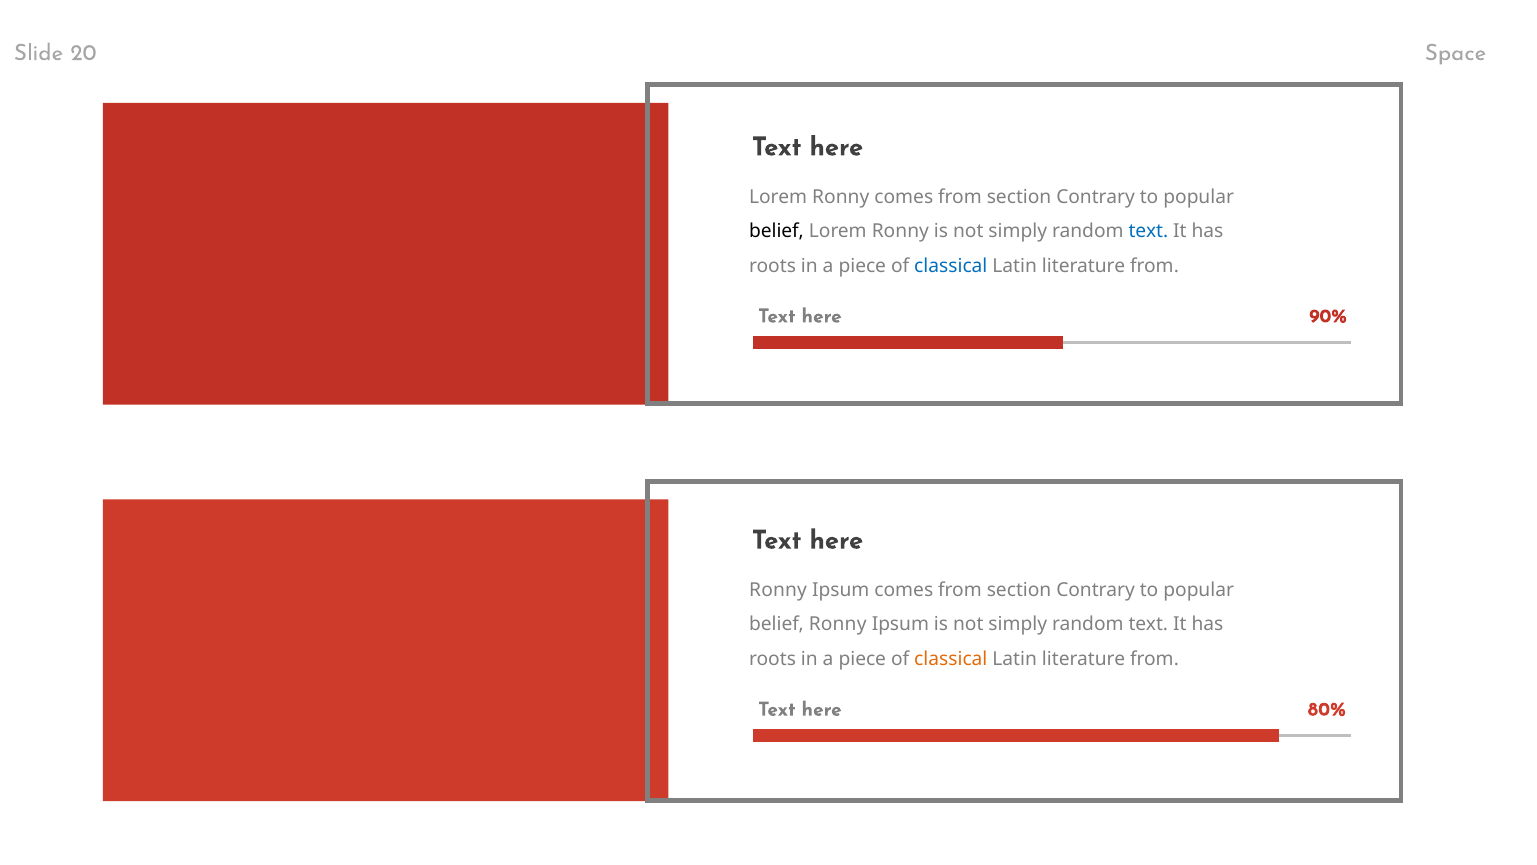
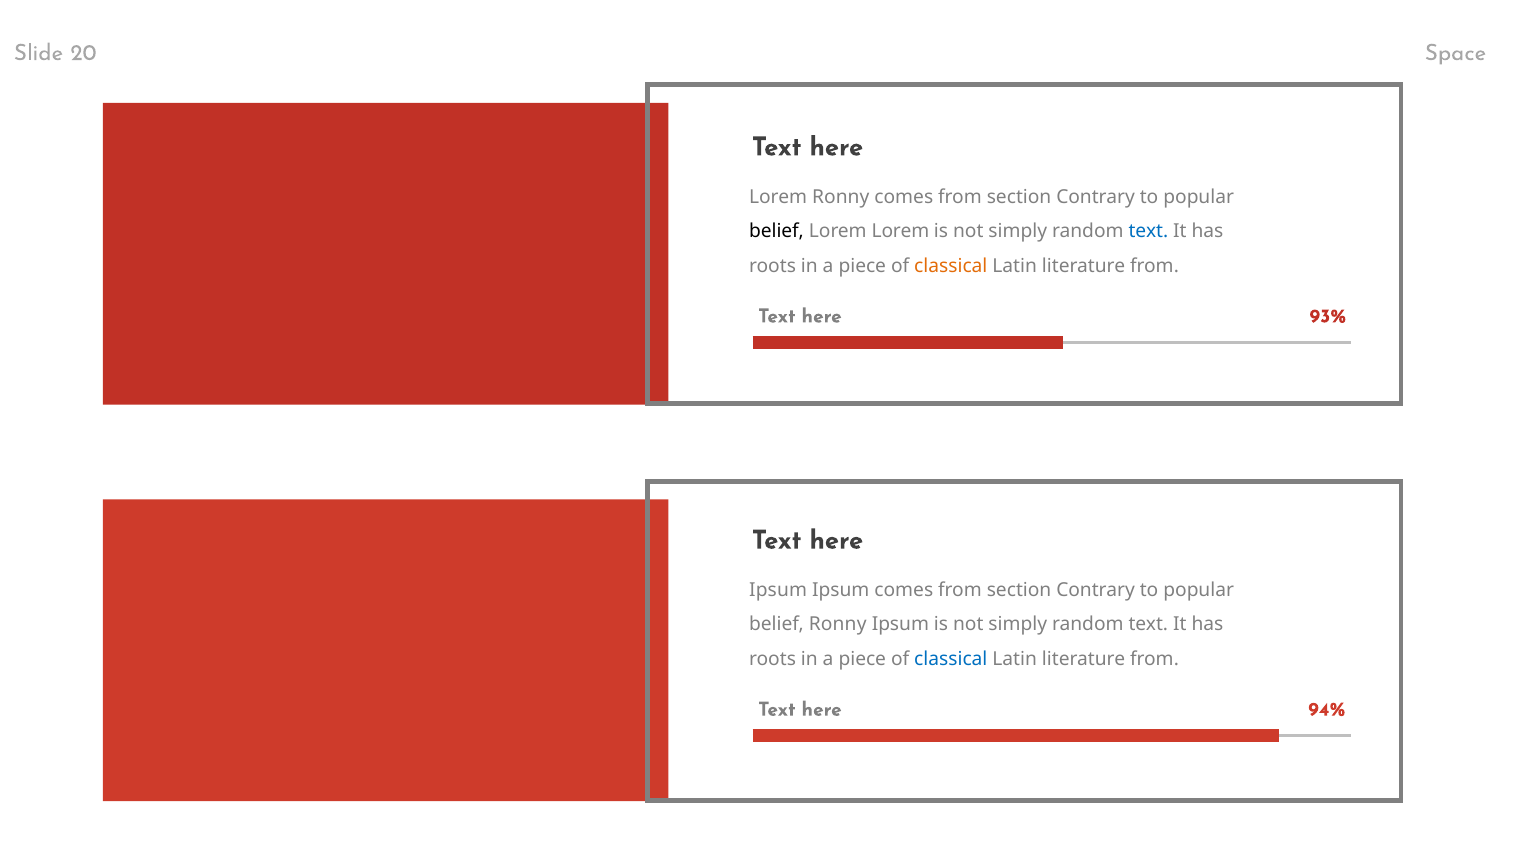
Ronny at (900, 231): Ronny -> Lorem
classical at (951, 266) colour: blue -> orange
90%: 90% -> 93%
Ronny at (778, 590): Ronny -> Ipsum
classical at (951, 659) colour: orange -> blue
80%: 80% -> 94%
